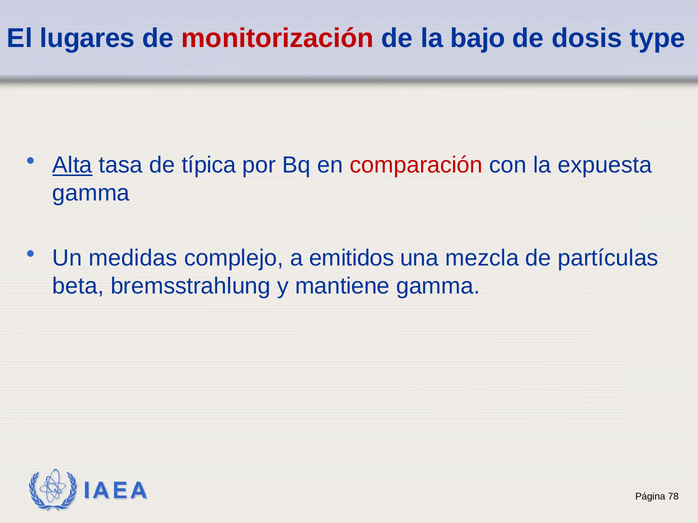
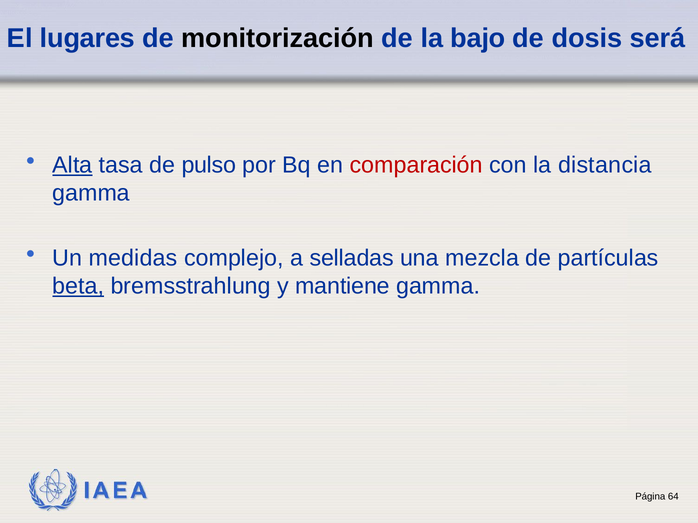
monitorización colour: red -> black
type: type -> será
típica: típica -> pulso
expuesta: expuesta -> distancia
emitidos: emitidos -> selladas
beta underline: none -> present
78: 78 -> 64
